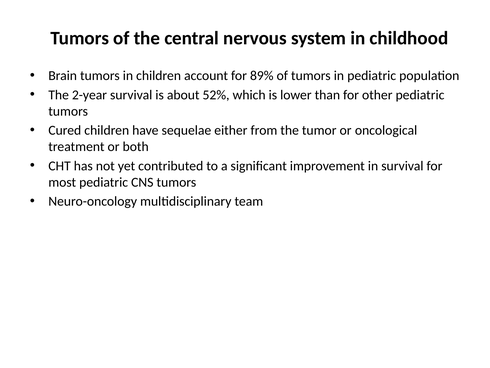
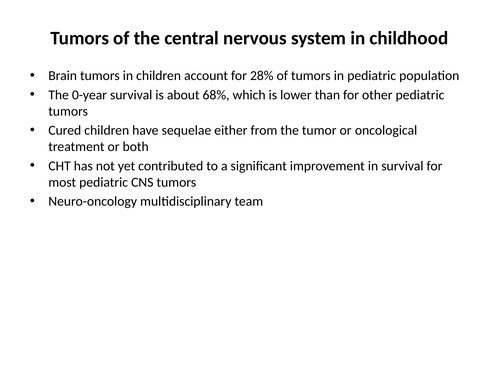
89%: 89% -> 28%
2-year: 2-year -> 0-year
52%: 52% -> 68%
